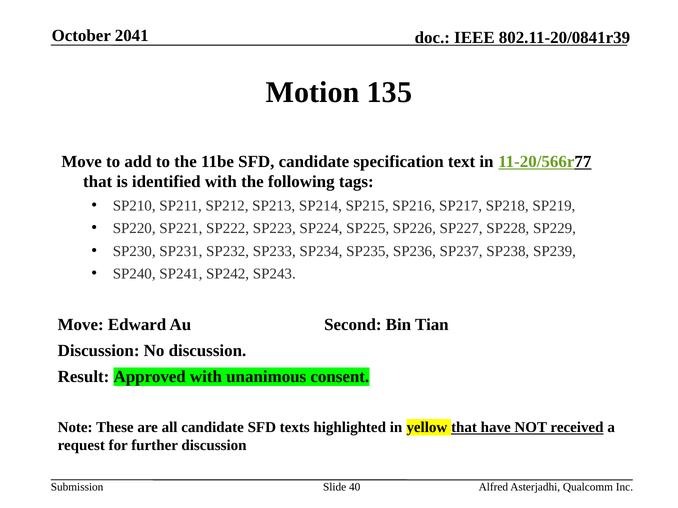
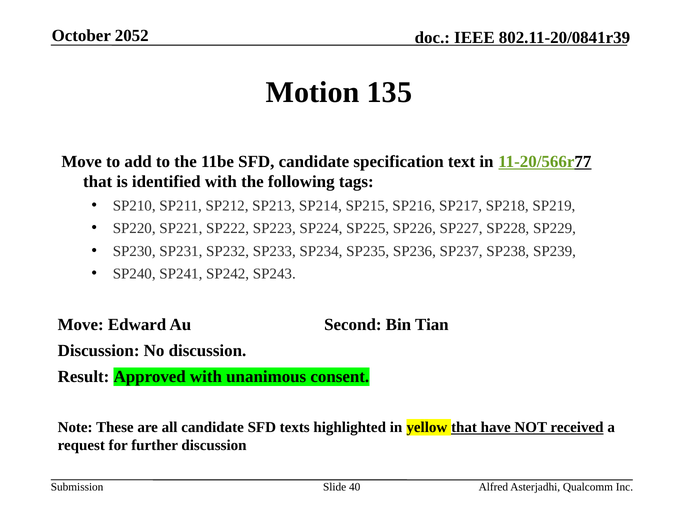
2041: 2041 -> 2052
